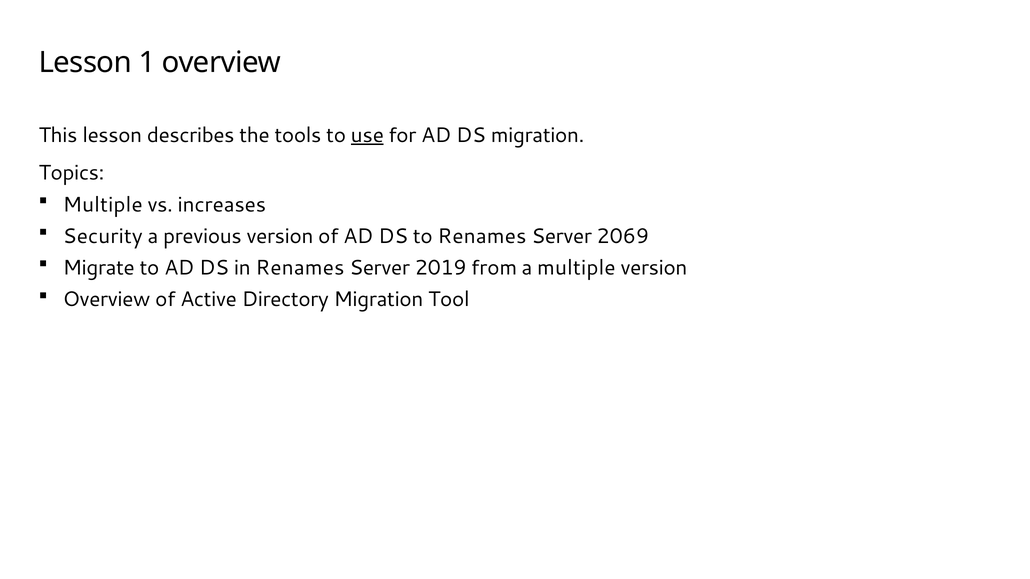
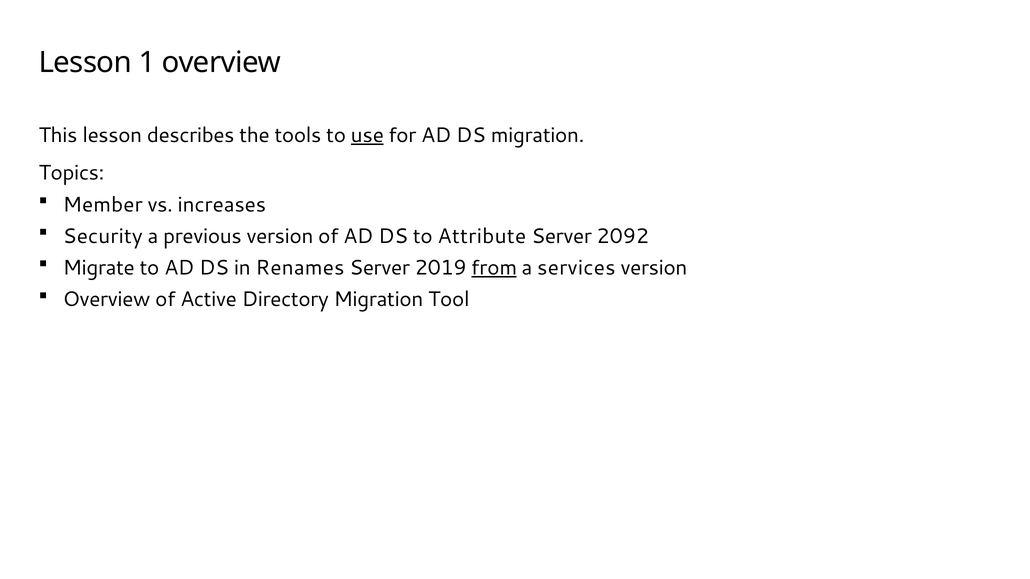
Multiple at (103, 205): Multiple -> Member
to Renames: Renames -> Attribute
2069: 2069 -> 2092
from underline: none -> present
a multiple: multiple -> services
